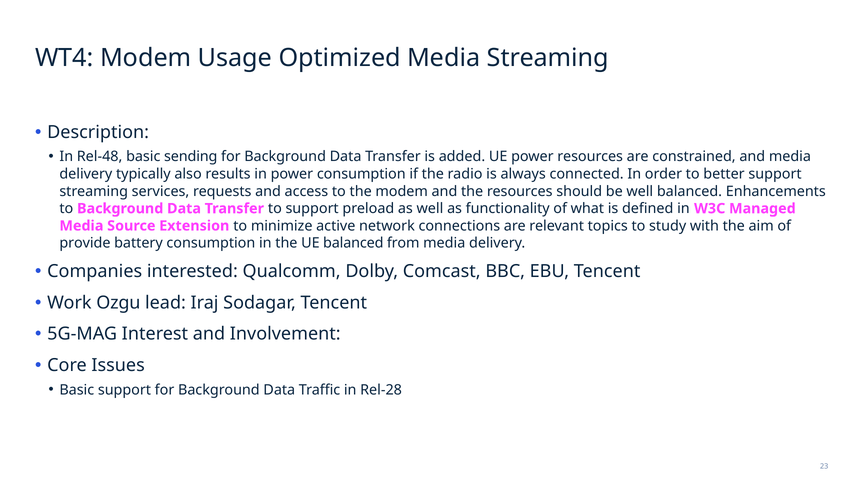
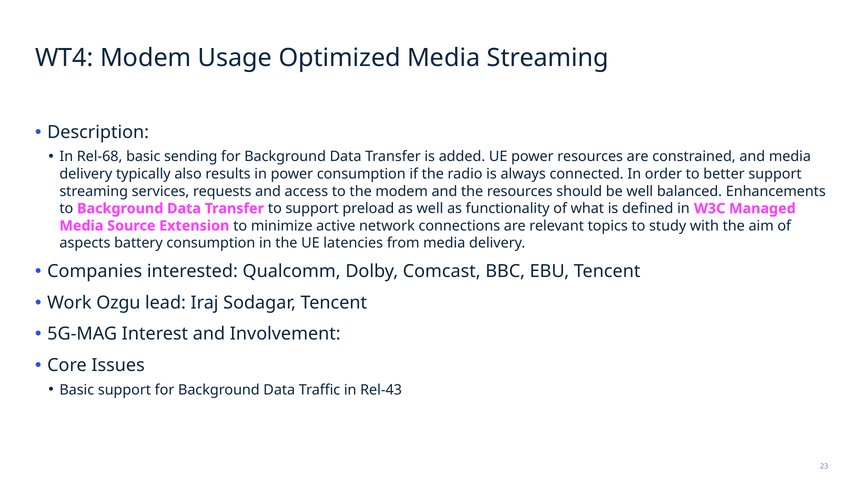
Rel-48: Rel-48 -> Rel-68
provide: provide -> aspects
UE balanced: balanced -> latencies
Rel-28: Rel-28 -> Rel-43
